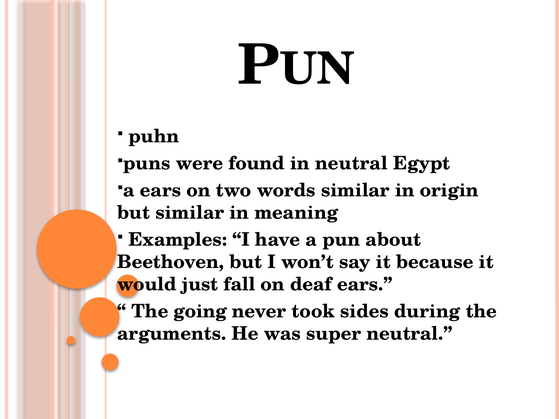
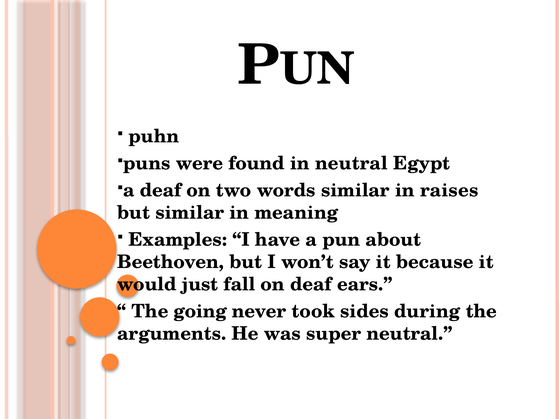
a ears: ears -> deaf
origin: origin -> raises
